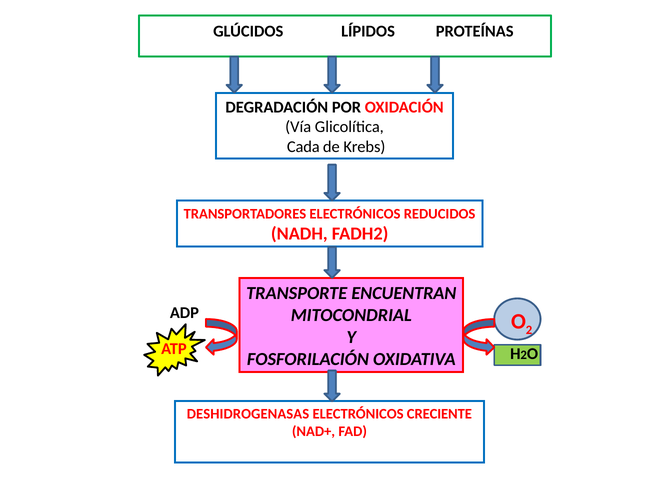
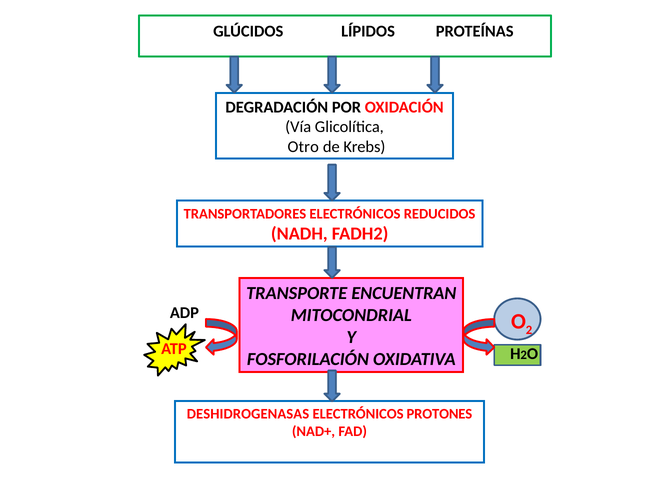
Cada: Cada -> Otro
CRECIENTE: CRECIENTE -> PROTONES
